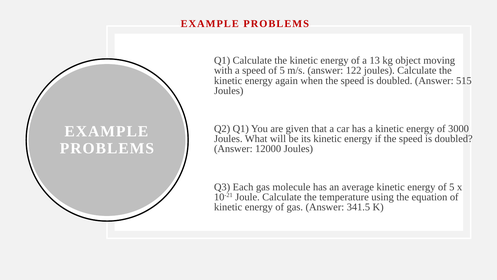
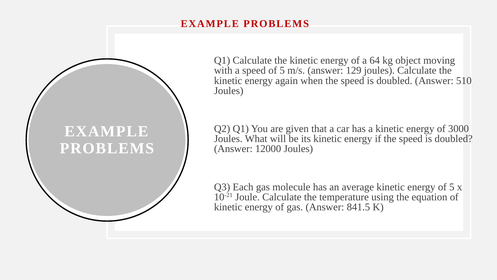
13: 13 -> 64
122: 122 -> 129
515: 515 -> 510
341.5: 341.5 -> 841.5
